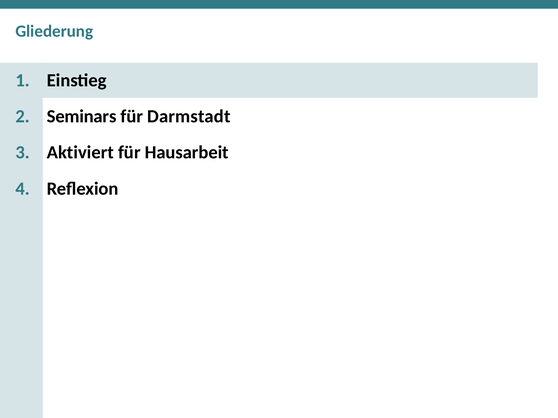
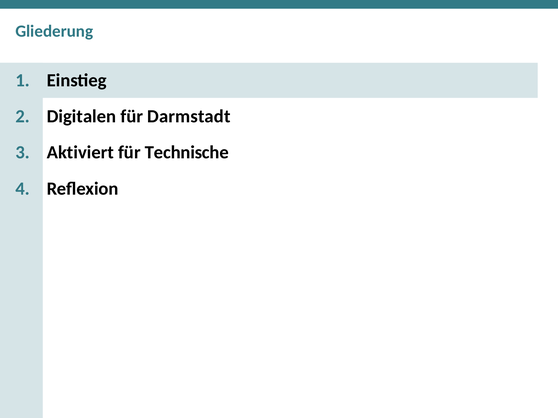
Seminars: Seminars -> Digitalen
Hausarbeit: Hausarbeit -> Technische
